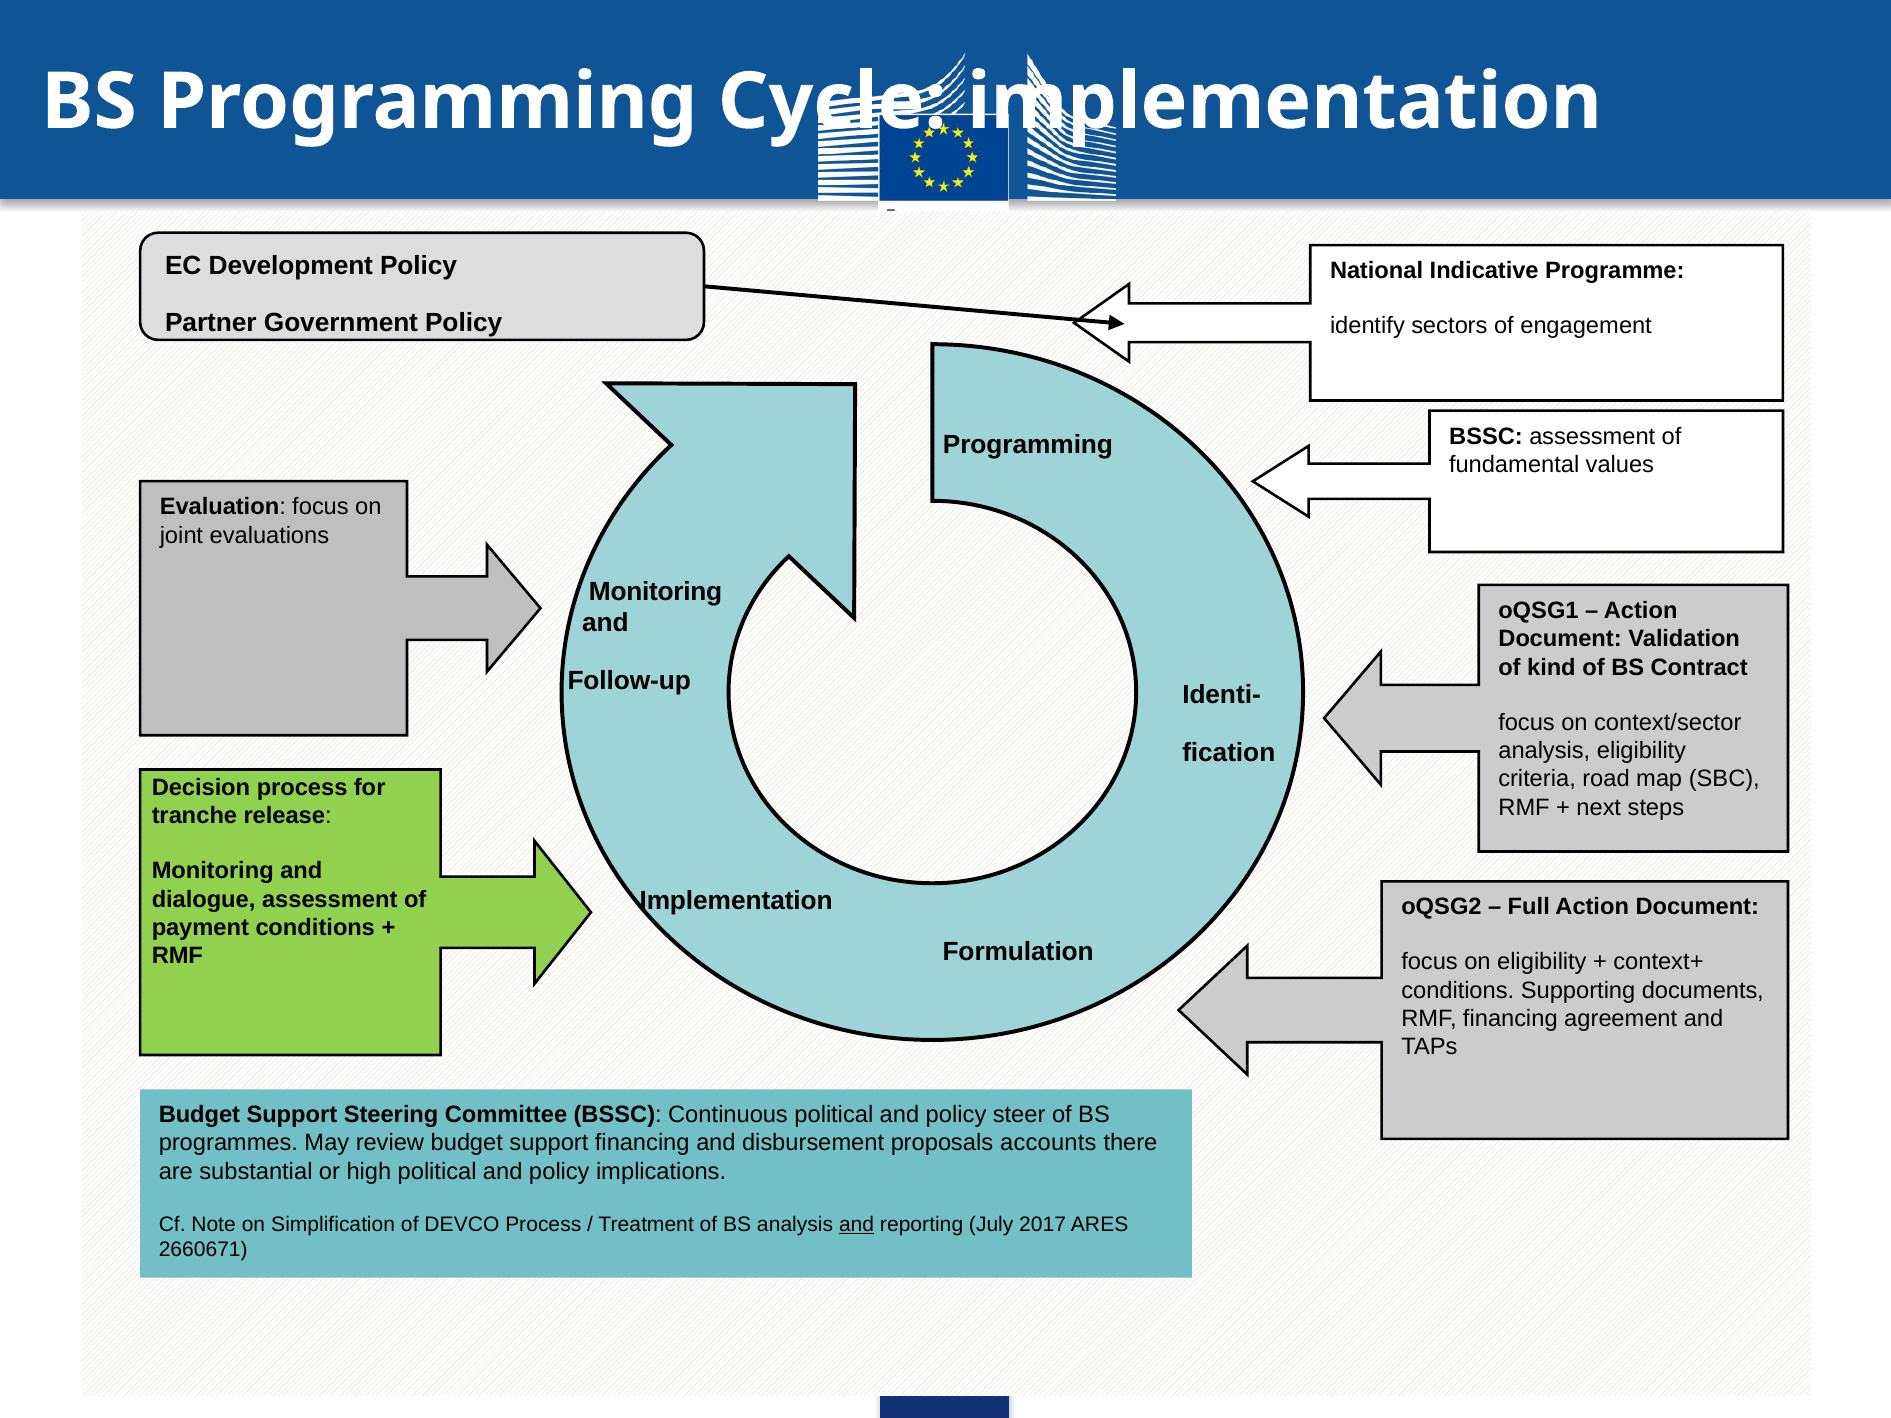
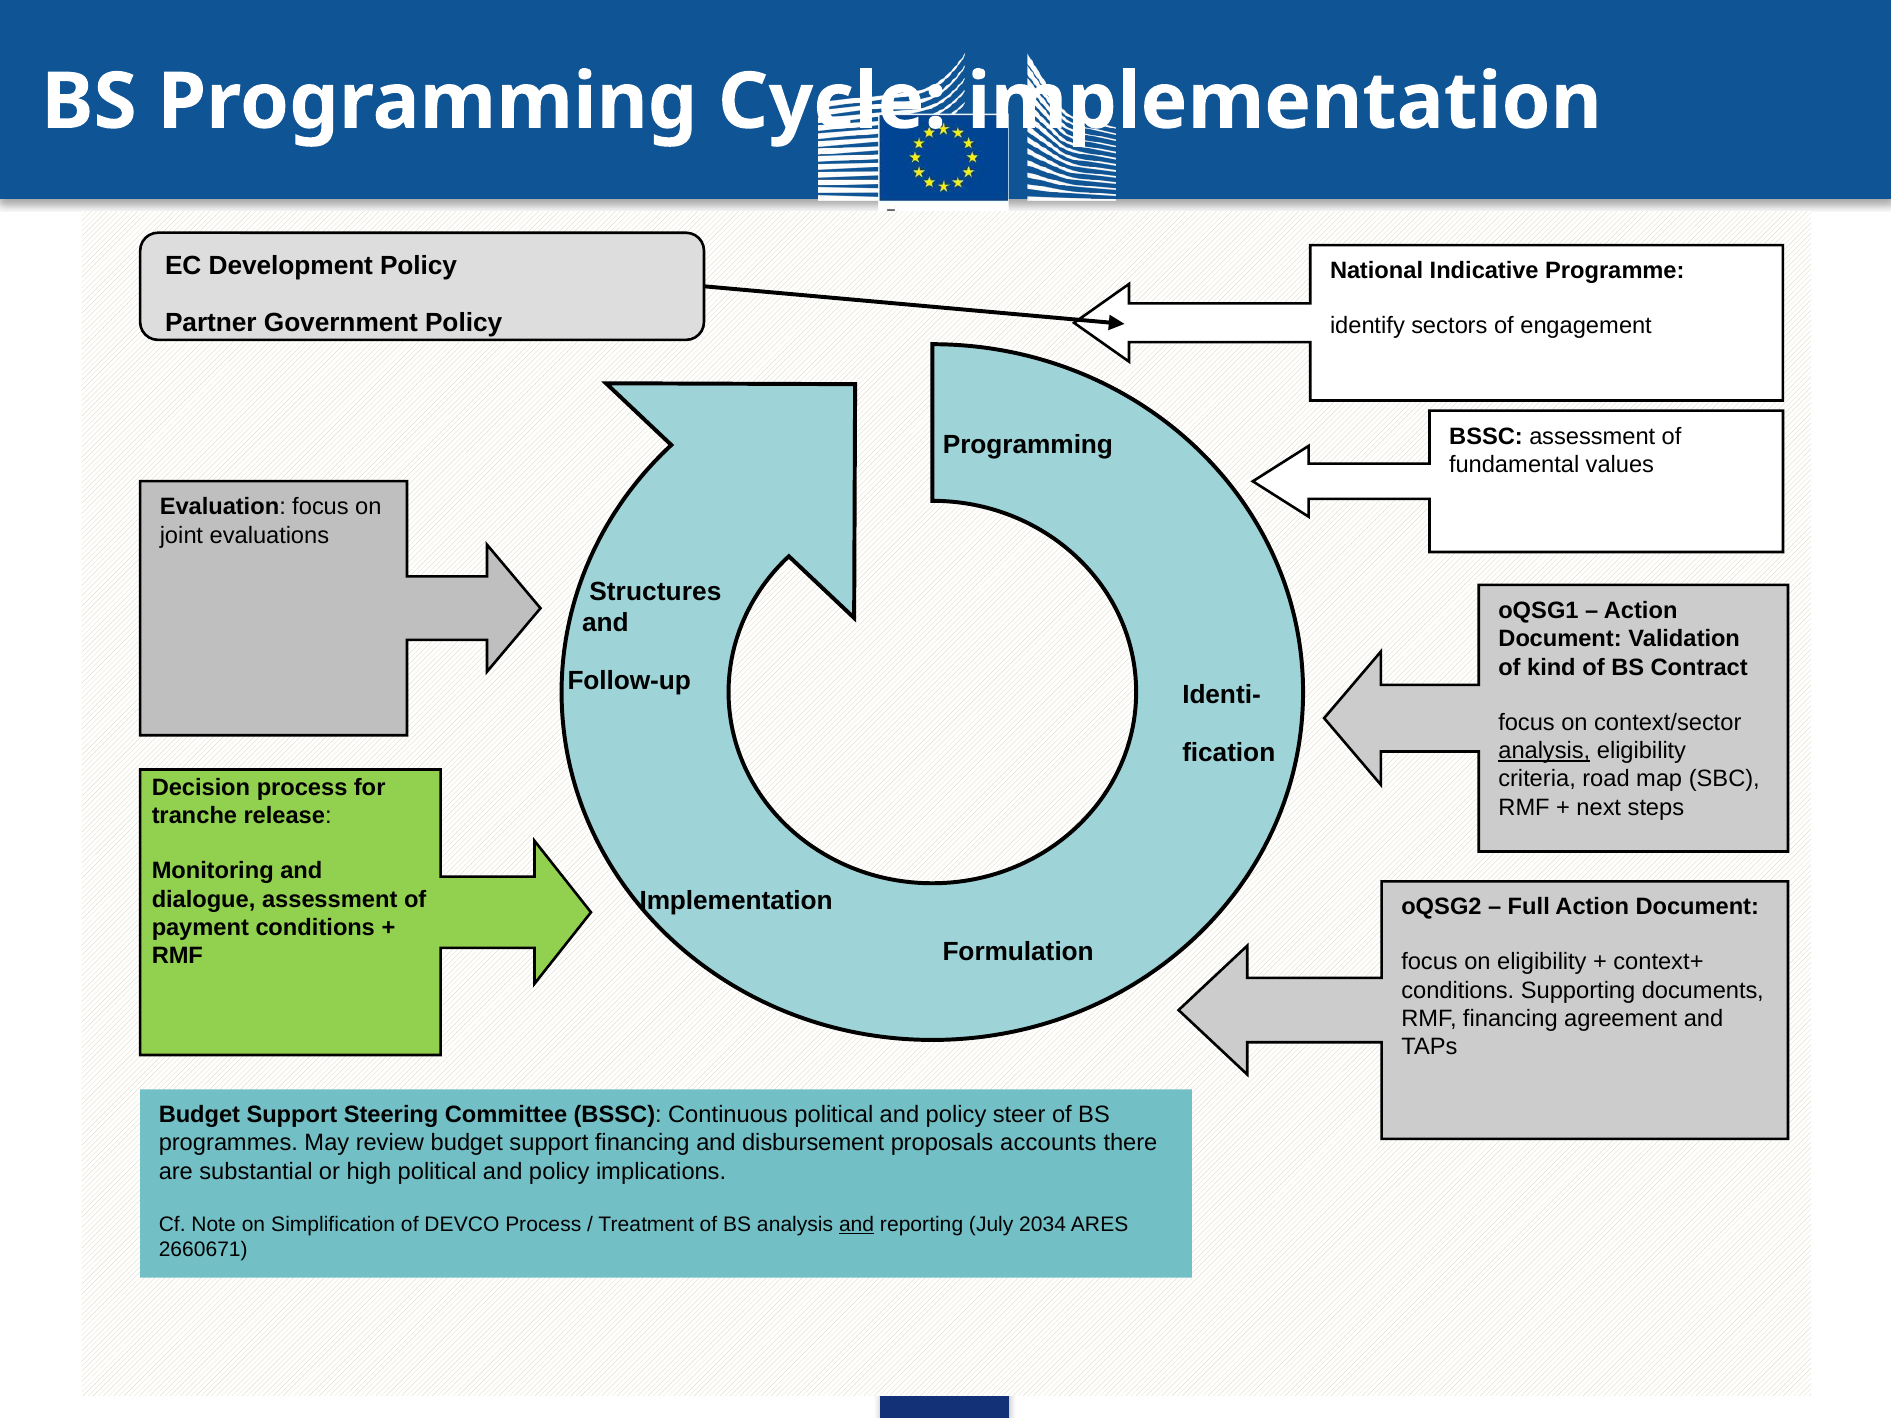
Monitoring at (656, 592): Monitoring -> Structures
analysis at (1544, 751) underline: none -> present
2017: 2017 -> 2034
